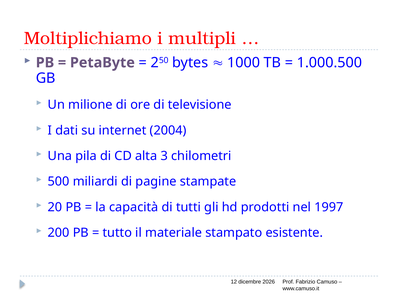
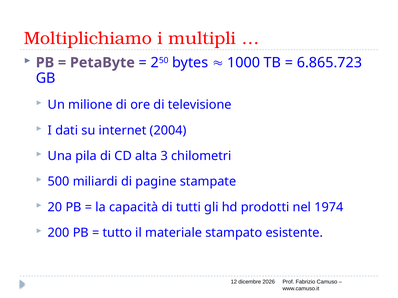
1.000.500: 1.000.500 -> 6.865.723
1997: 1997 -> 1974
